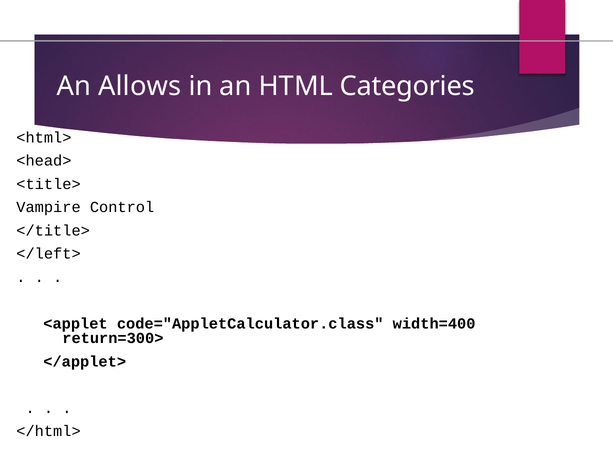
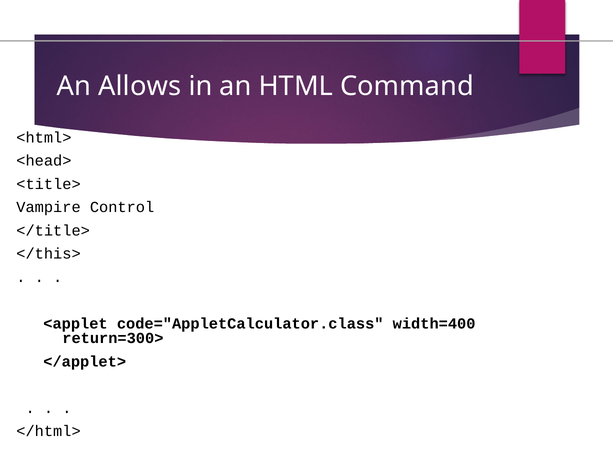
Categories: Categories -> Command
</left>: </left> -> </this>
